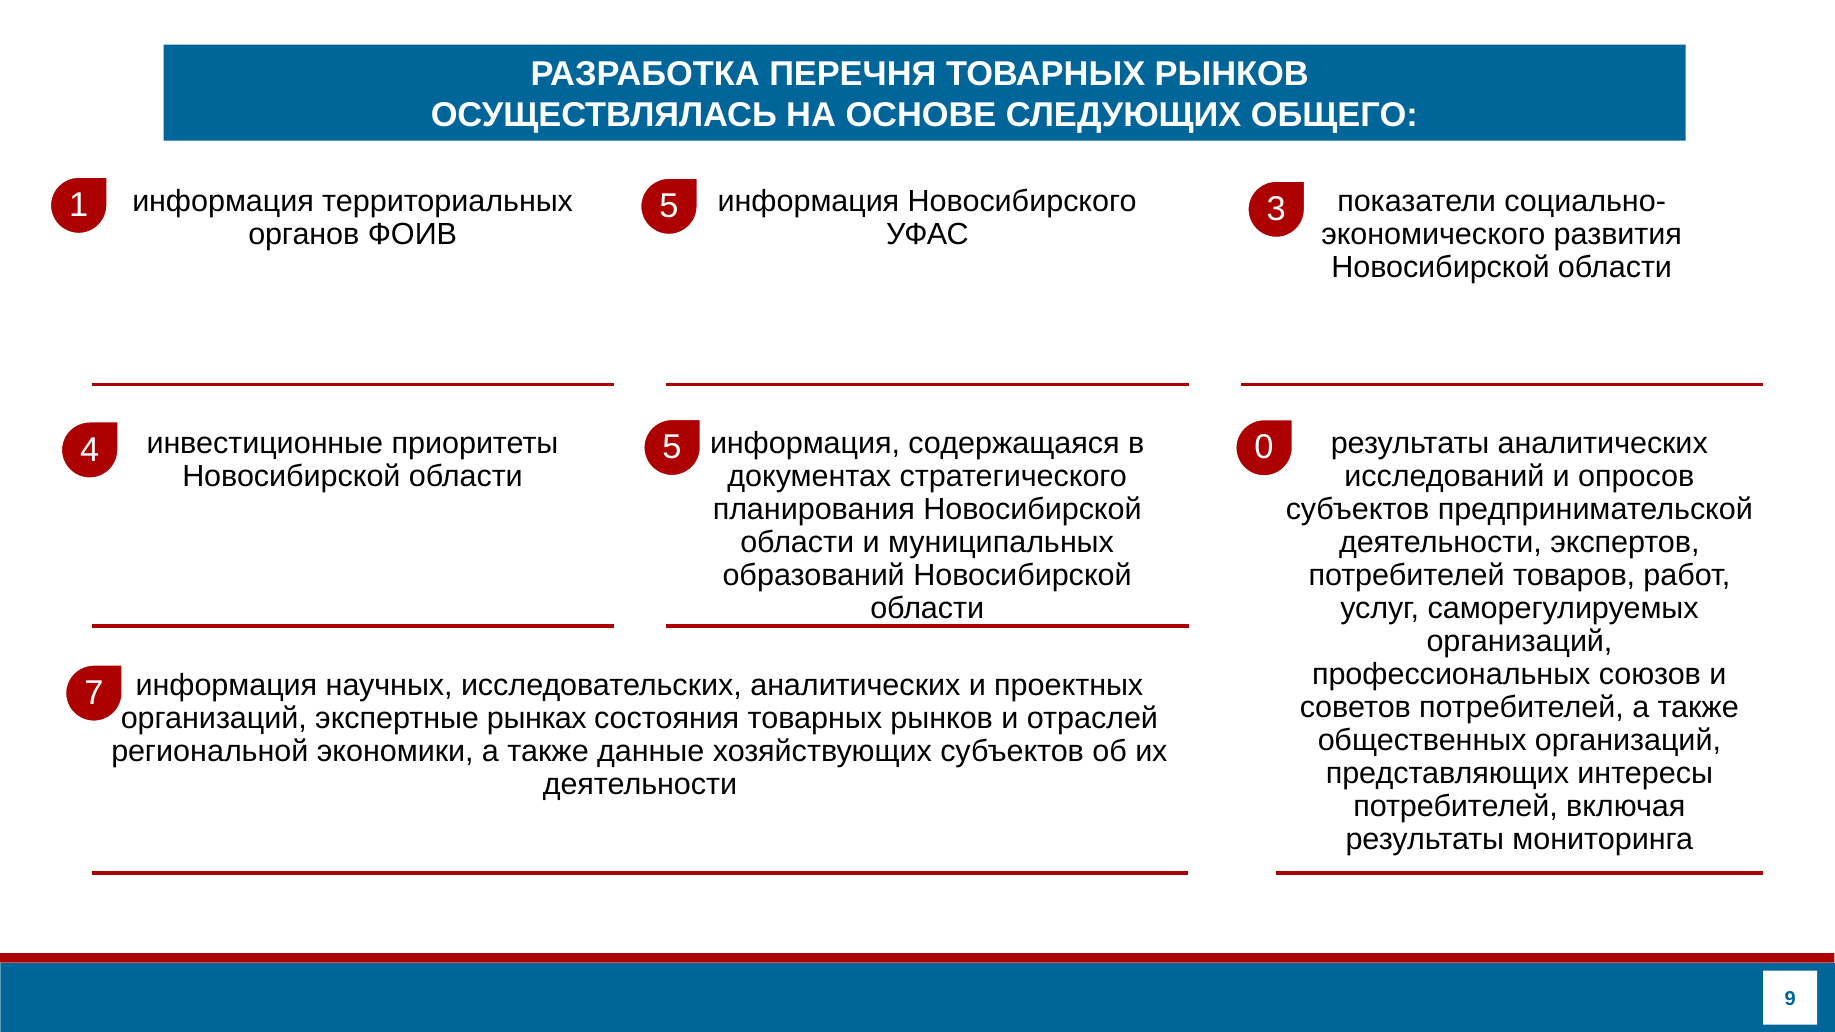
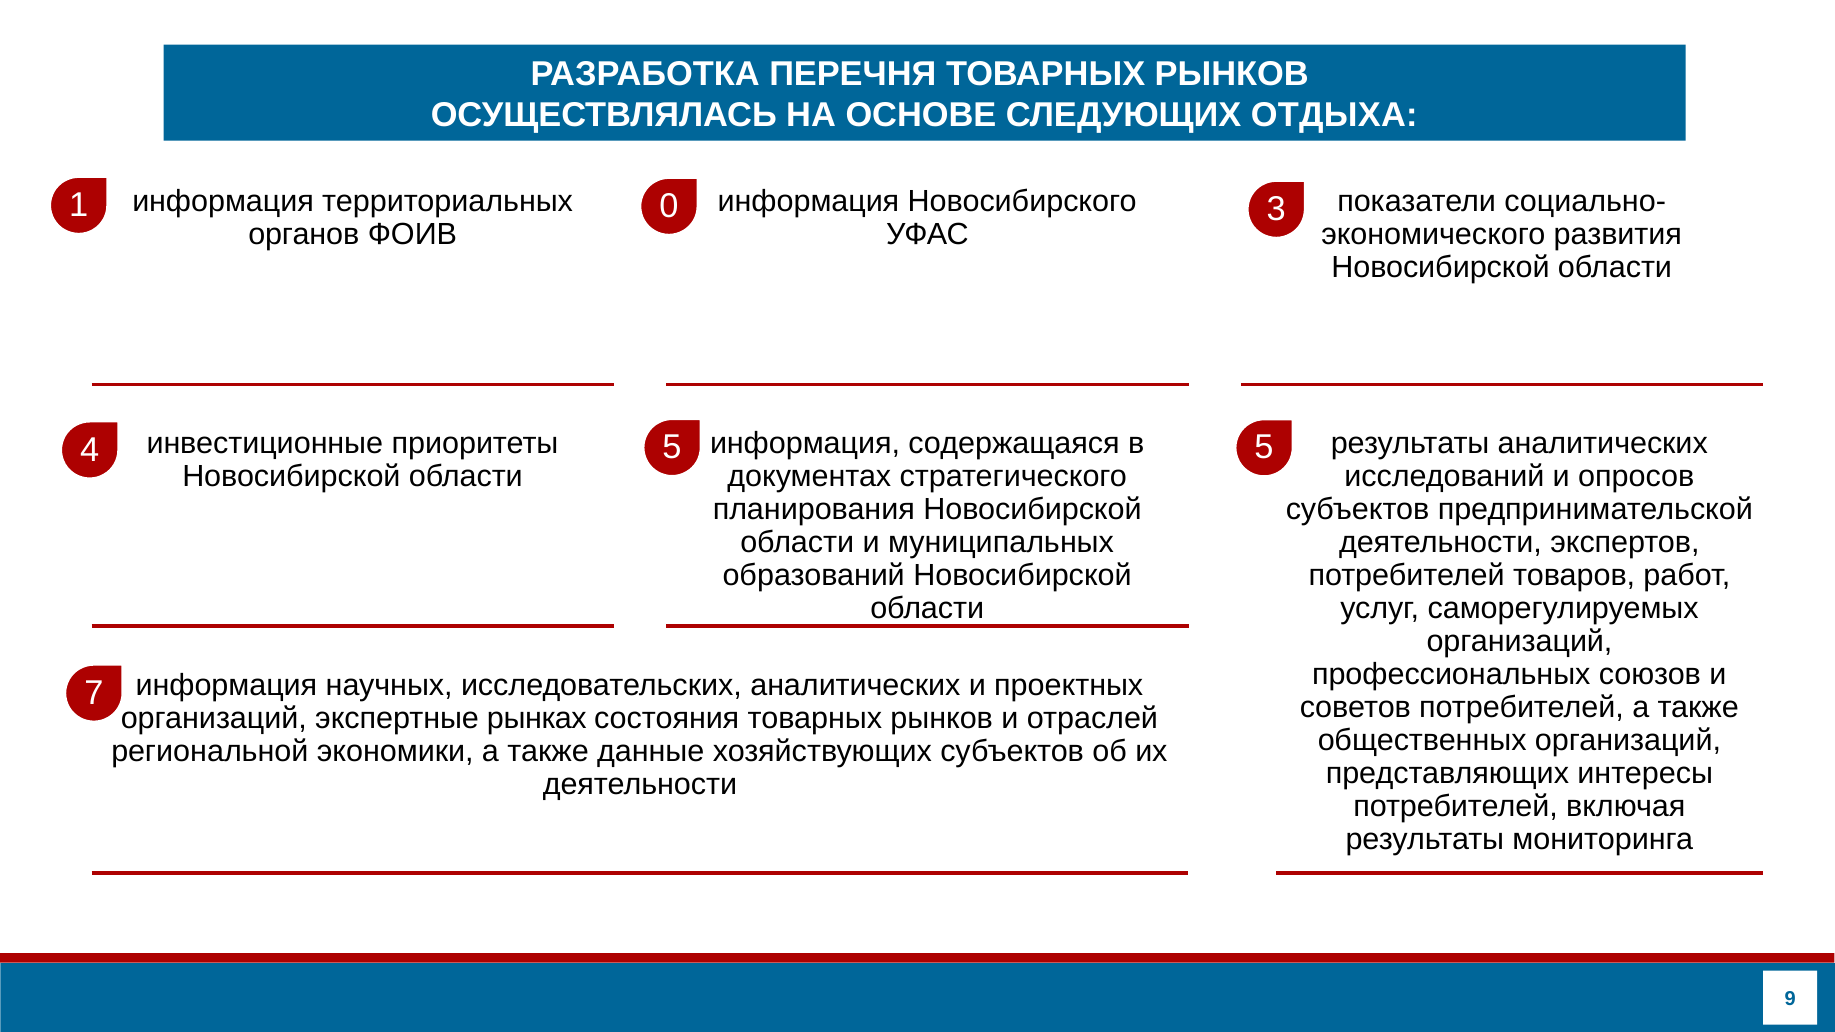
ОБЩЕГО: ОБЩЕГО -> ОТДЫХА
1 5: 5 -> 0
5 0: 0 -> 5
